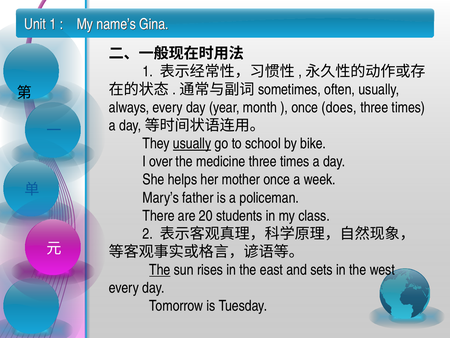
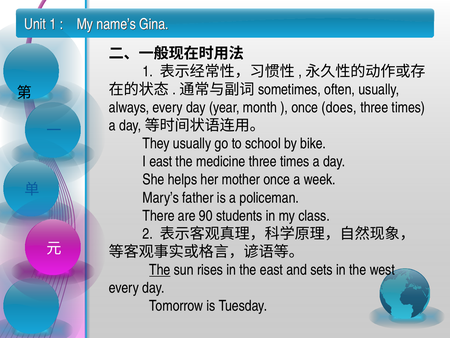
usually at (192, 143) underline: present -> none
I over: over -> east
20: 20 -> 90
